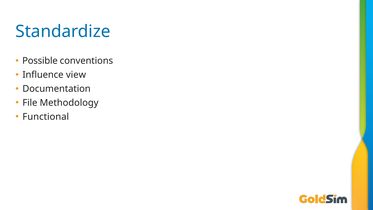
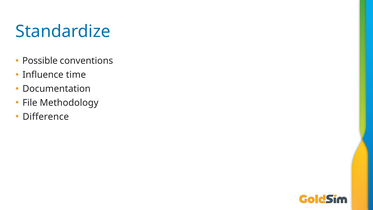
view: view -> time
Functional: Functional -> Difference
